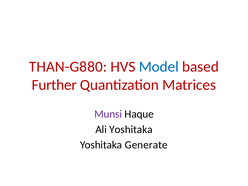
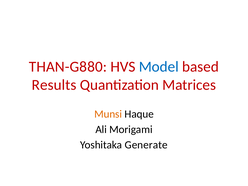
Further: Further -> Results
Munsi colour: purple -> orange
Ali Yoshitaka: Yoshitaka -> Morigami
